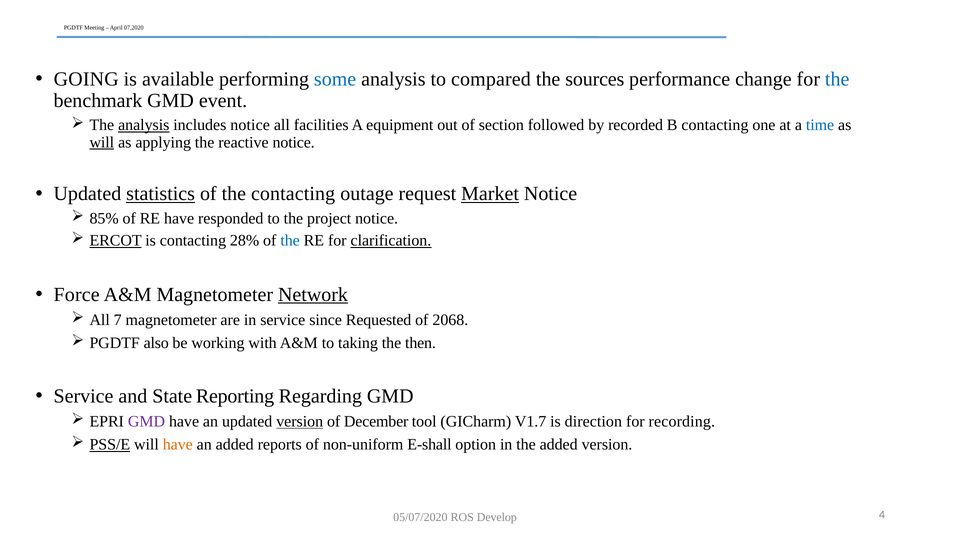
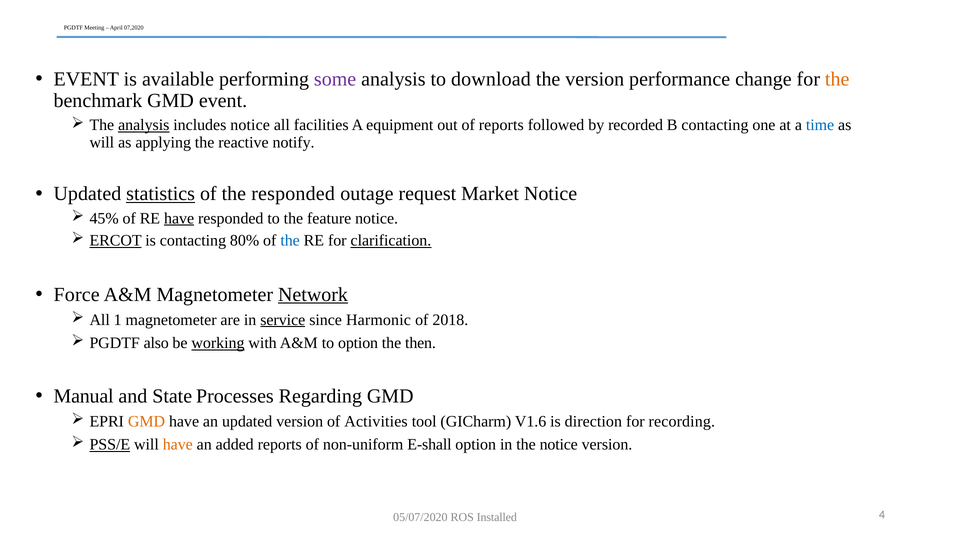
GOING at (86, 79): GOING -> EVENT
some colour: blue -> purple
compared: compared -> download
the sources: sources -> version
the at (837, 79) colour: blue -> orange
of section: section -> reports
will at (102, 142) underline: present -> none
reactive notice: notice -> notify
the contacting: contacting -> responded
Market underline: present -> none
85%: 85% -> 45%
have at (179, 218) underline: none -> present
project: project -> feature
28%: 28% -> 80%
7: 7 -> 1
service at (283, 320) underline: none -> present
Requested: Requested -> Harmonic
2068: 2068 -> 2018
working underline: none -> present
to taking: taking -> option
Service at (83, 396): Service -> Manual
Reporting: Reporting -> Processes
GMD at (146, 421) colour: purple -> orange
version at (300, 421) underline: present -> none
December: December -> Activities
V1.7: V1.7 -> V1.6
the added: added -> notice
Develop: Develop -> Installed
